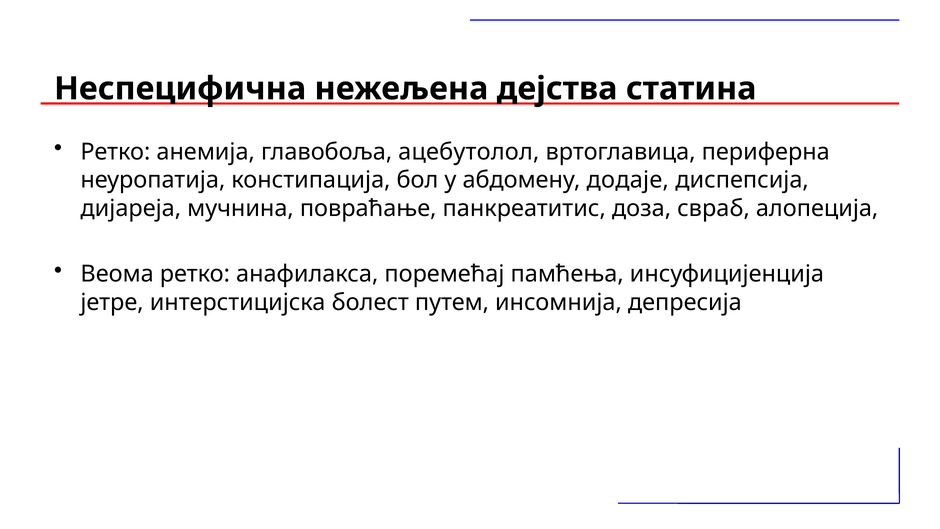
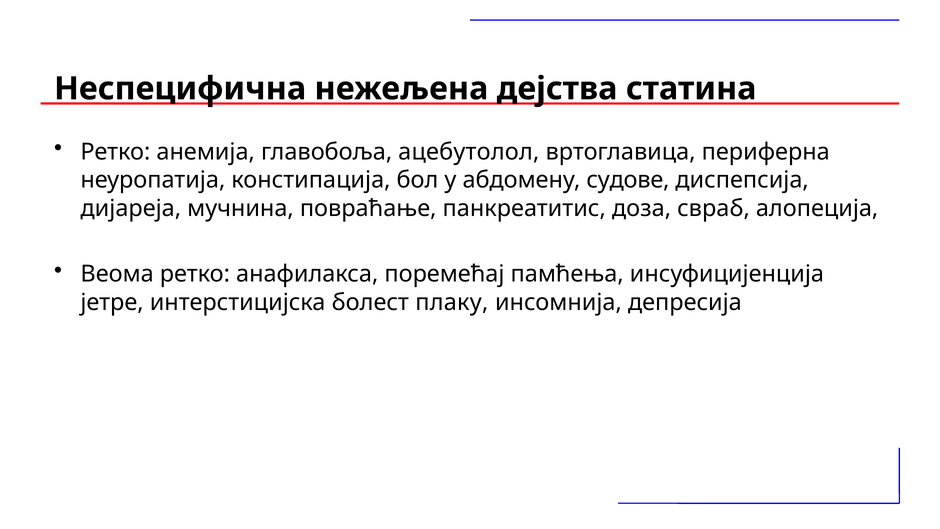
додаје: додаје -> судове
путем: путем -> плаку
